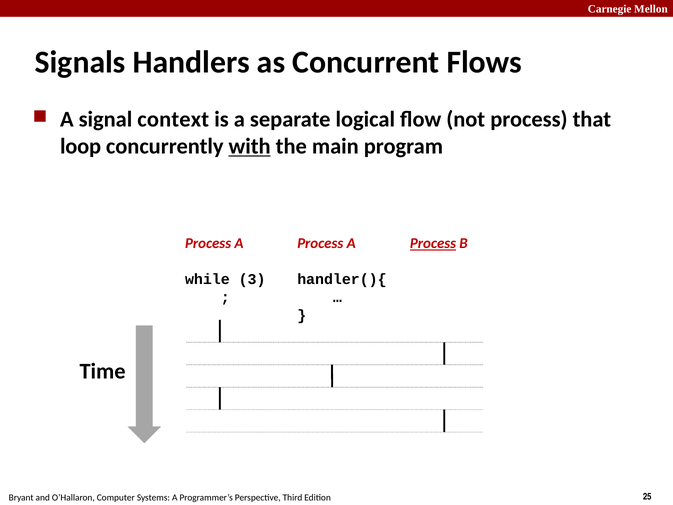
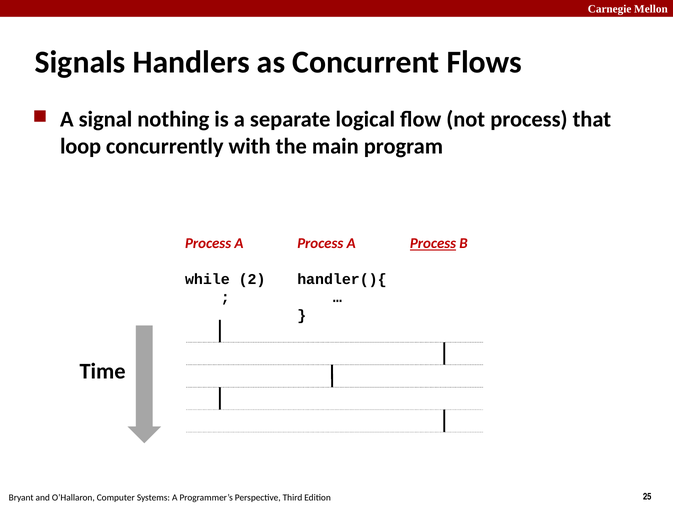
context: context -> nothing
with underline: present -> none
3: 3 -> 2
